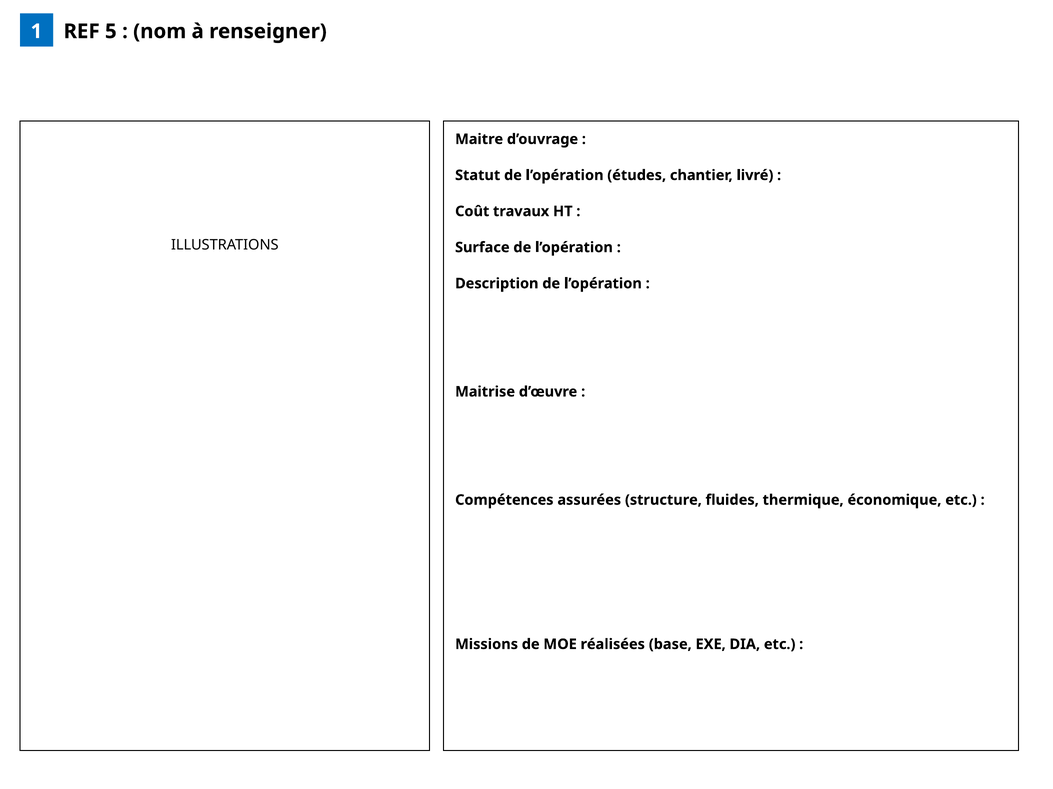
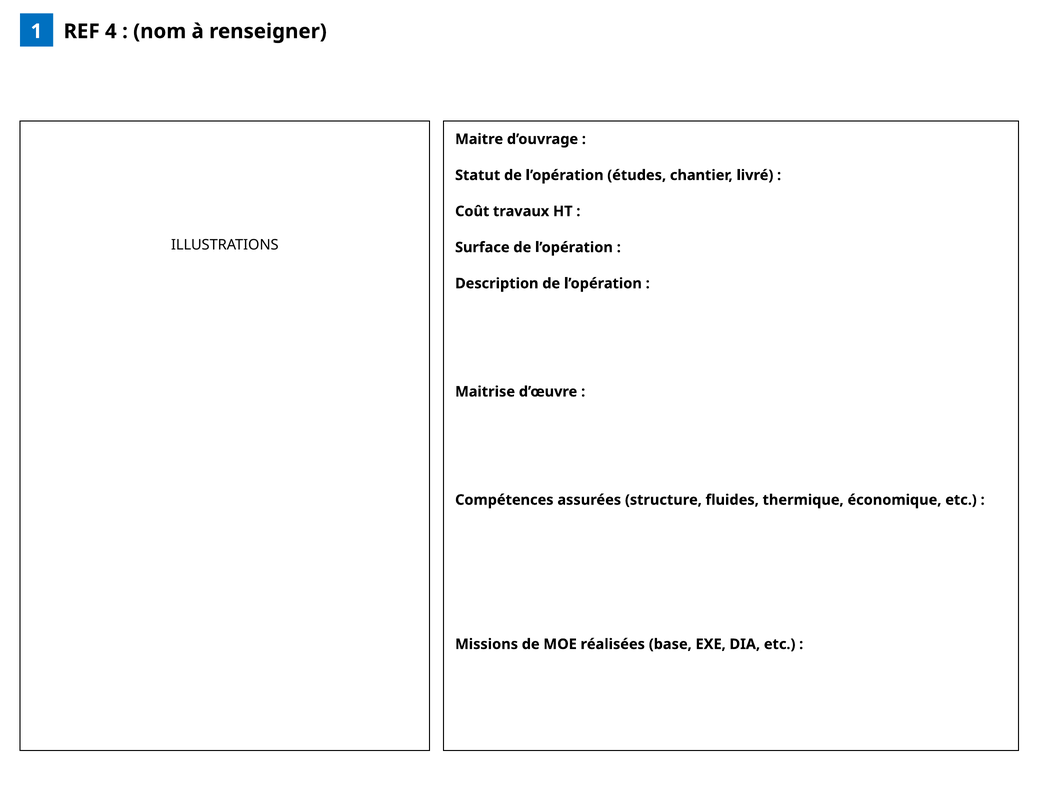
5: 5 -> 4
